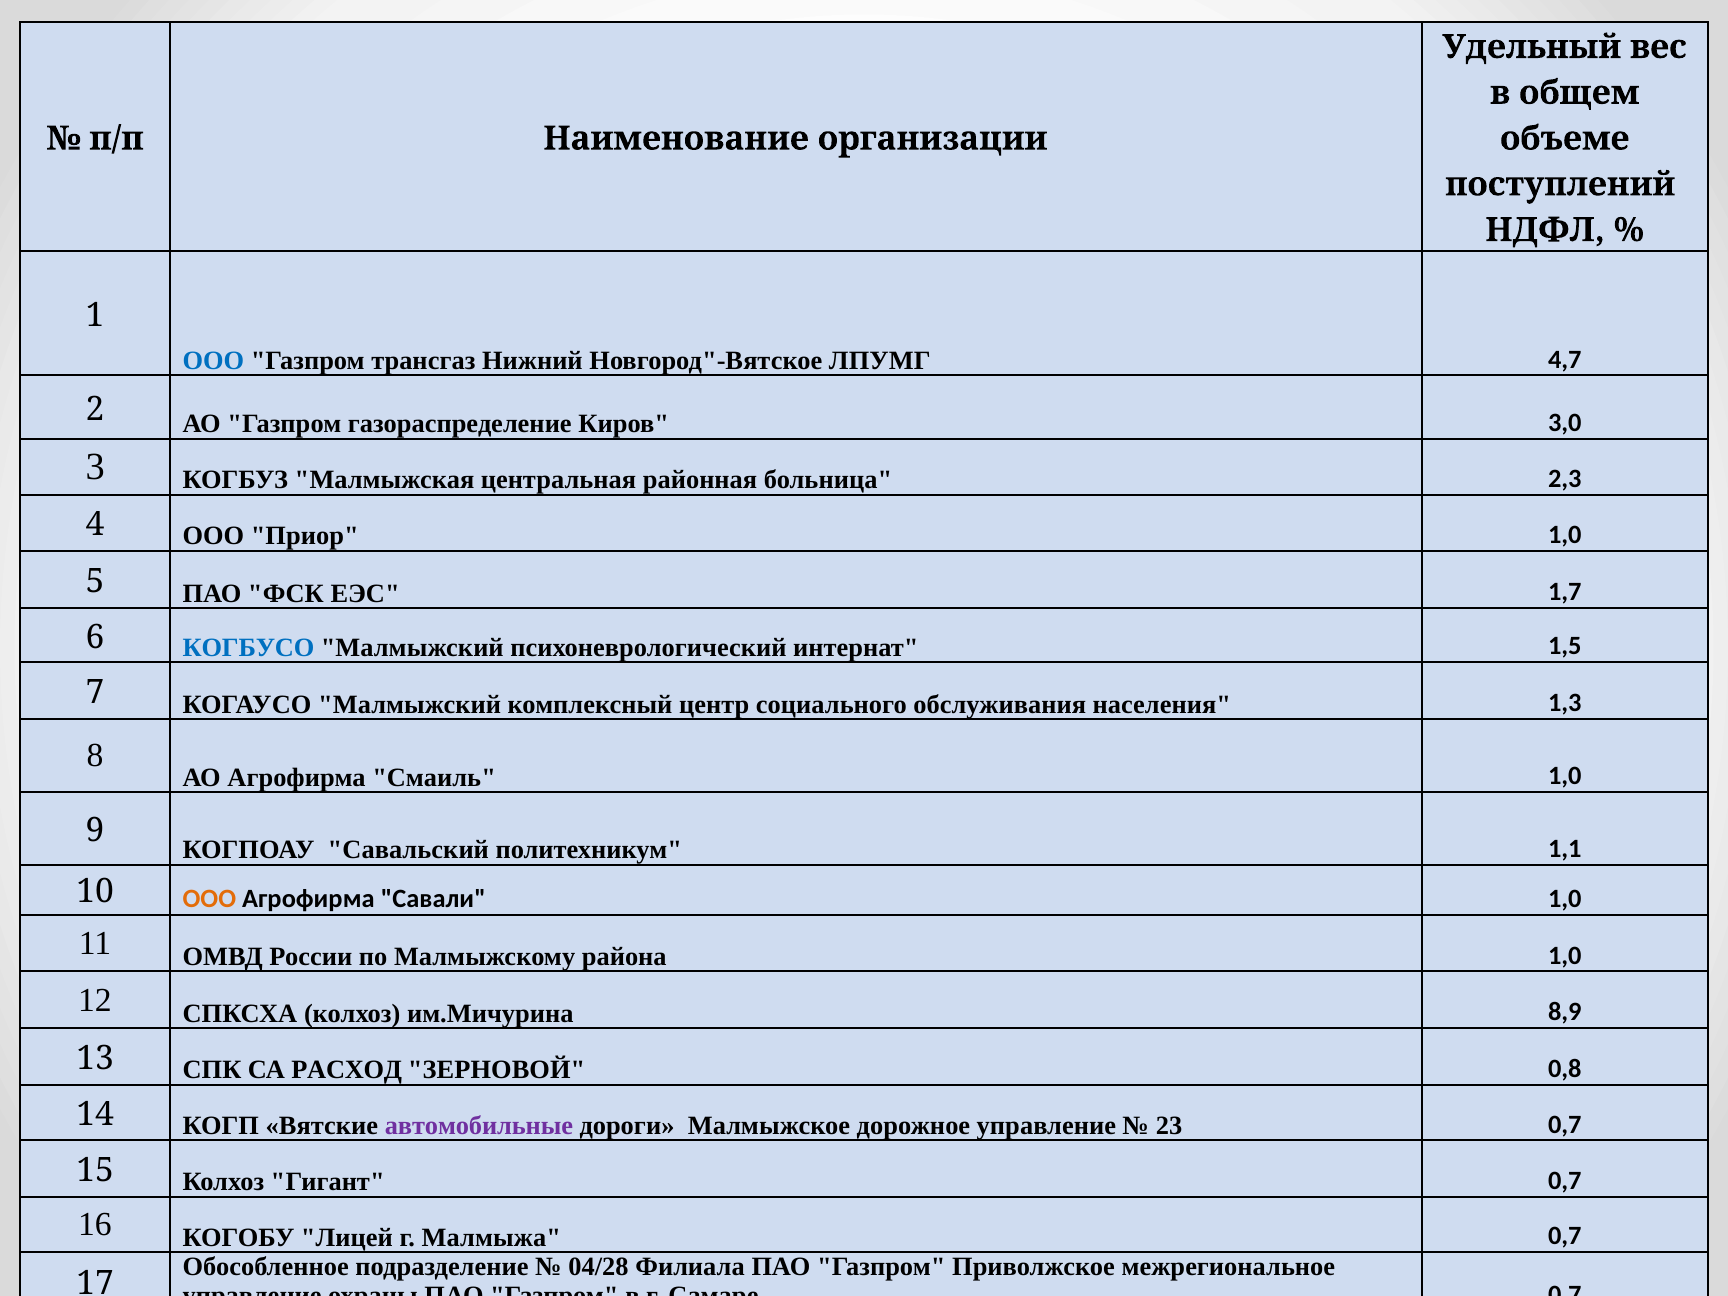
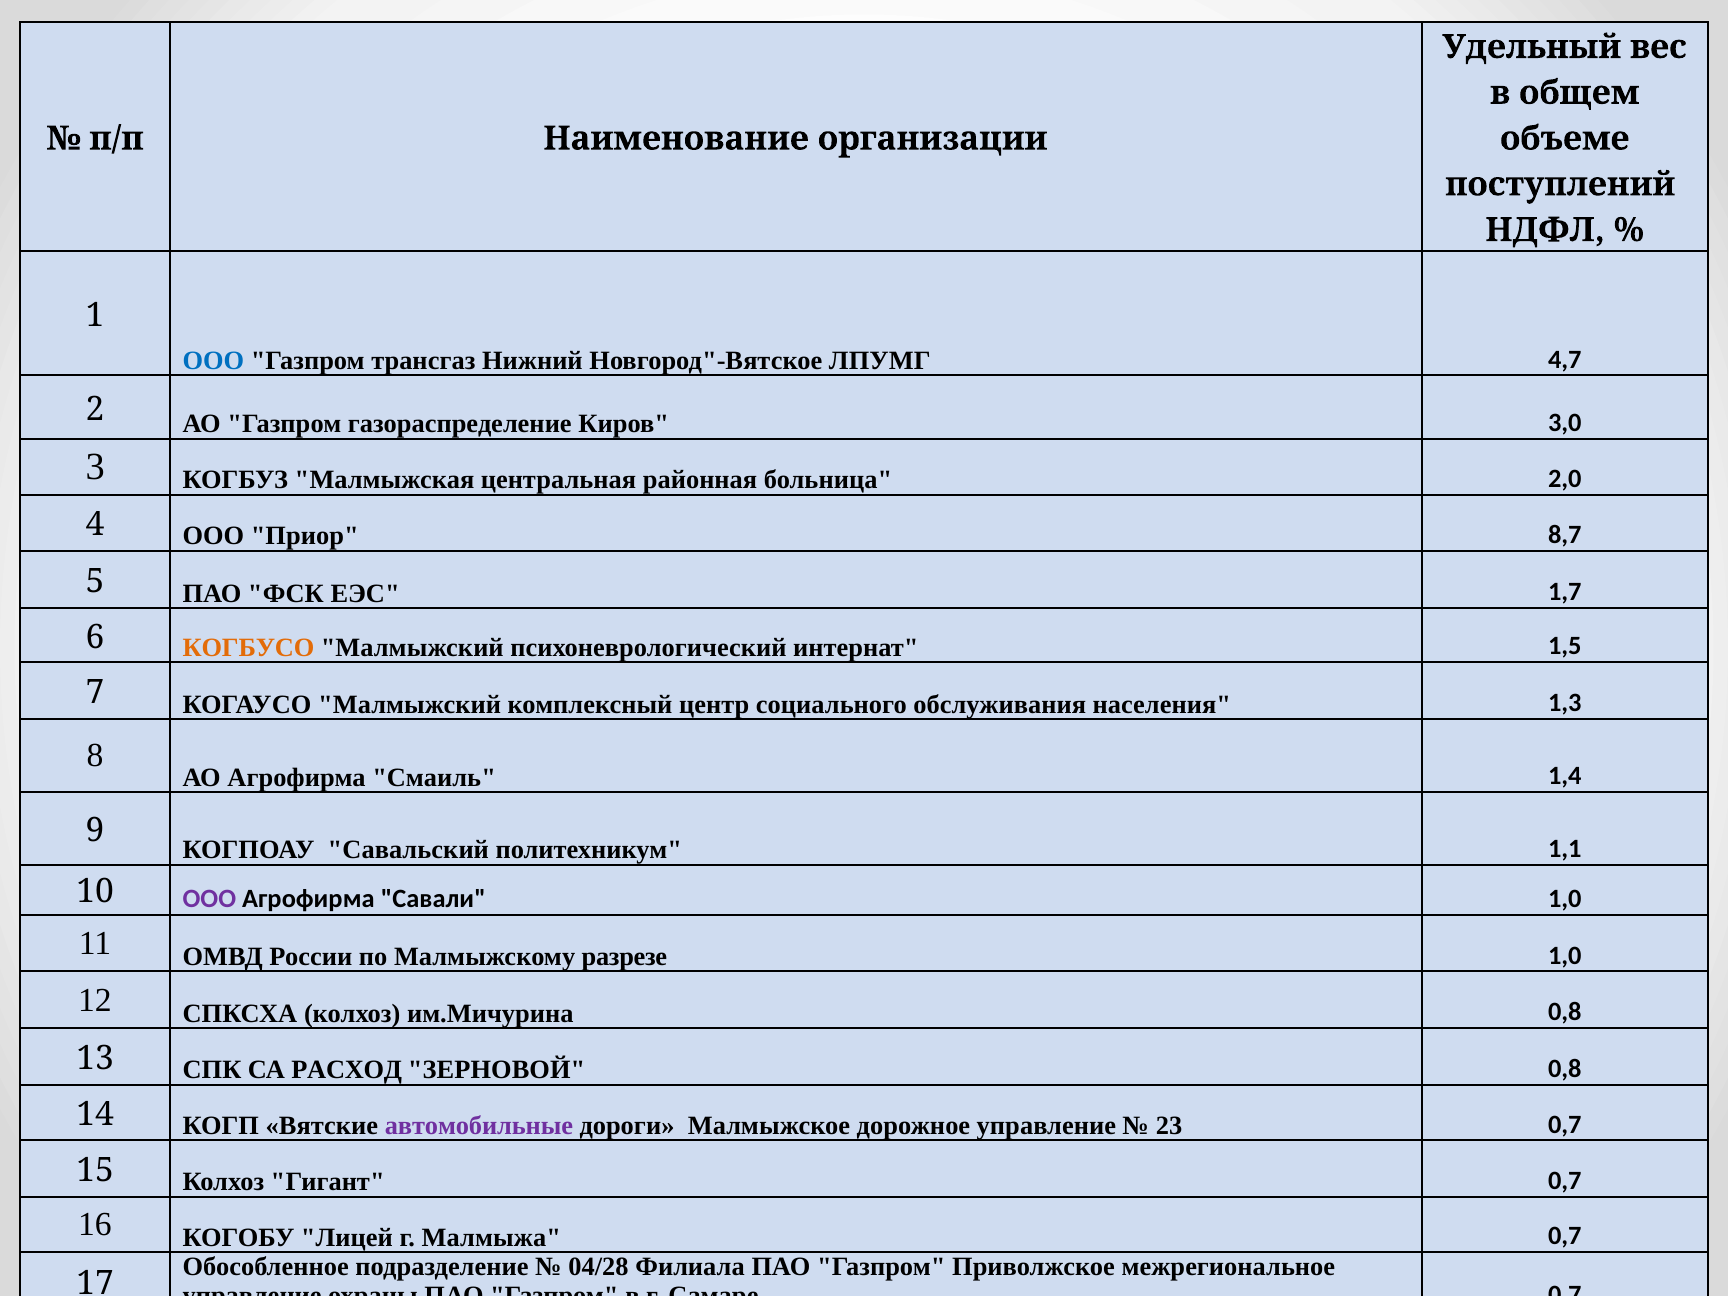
2,3: 2,3 -> 2,0
Приор 1,0: 1,0 -> 8,7
КОГБУСО colour: blue -> orange
Смаиль 1,0: 1,0 -> 1,4
ООО at (209, 899) colour: orange -> purple
района: района -> разрезе
им.Мичурина 8,9: 8,9 -> 0,8
